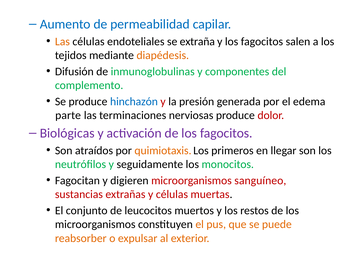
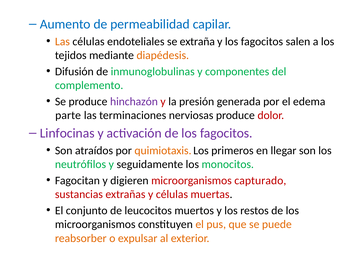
hinchazón colour: blue -> purple
Biológicas: Biológicas -> Linfocinas
sanguíneo: sanguíneo -> capturado
